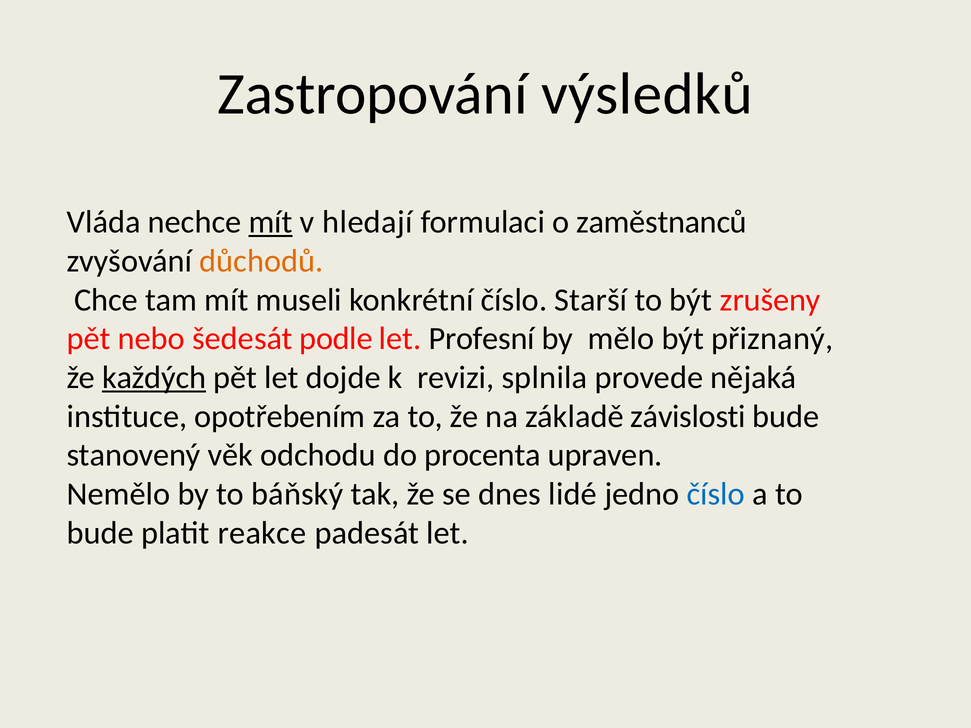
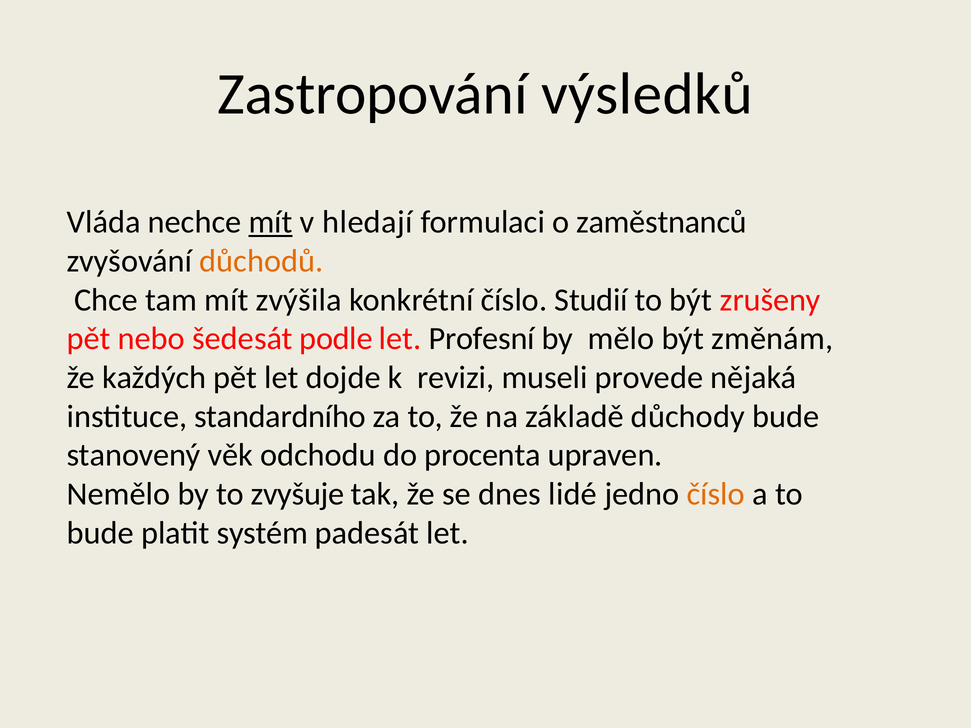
museli: museli -> zvýšila
Starší: Starší -> Studií
přiznaný: přiznaný -> změnám
každých underline: present -> none
splnila: splnila -> museli
opotřebením: opotřebením -> standardního
závislosti: závislosti -> důchody
báňský: báňský -> zvyšuje
číslo at (716, 494) colour: blue -> orange
reakce: reakce -> systém
